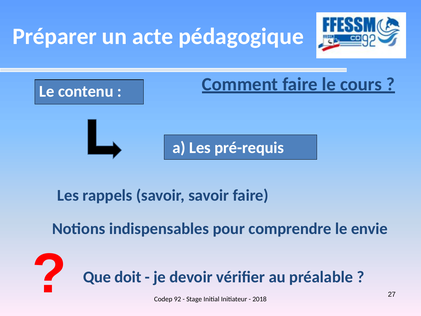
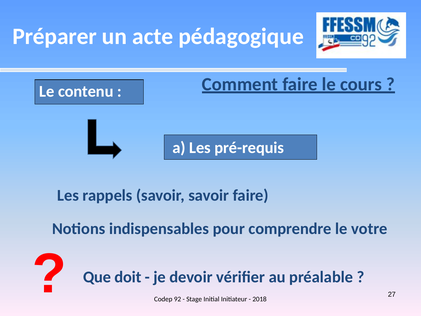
envie: envie -> votre
